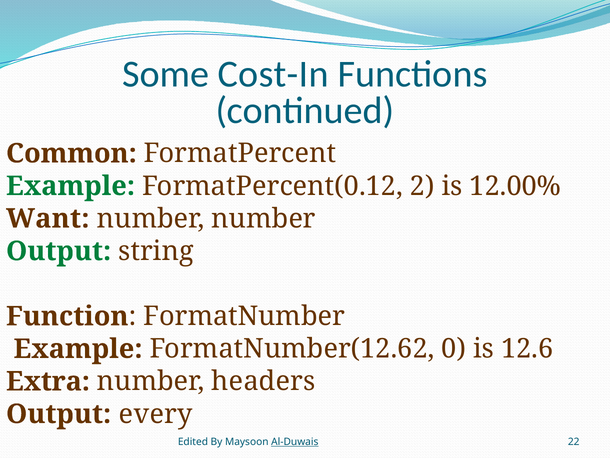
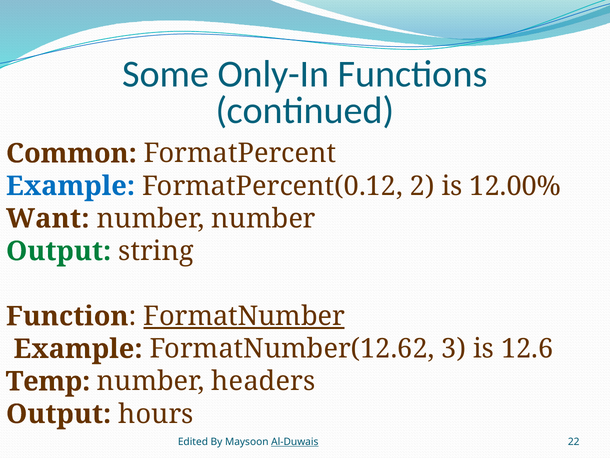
Cost-In: Cost-In -> Only-In
Example at (71, 186) colour: green -> blue
FormatNumber underline: none -> present
0: 0 -> 3
Extra: Extra -> Temp
every: every -> hours
